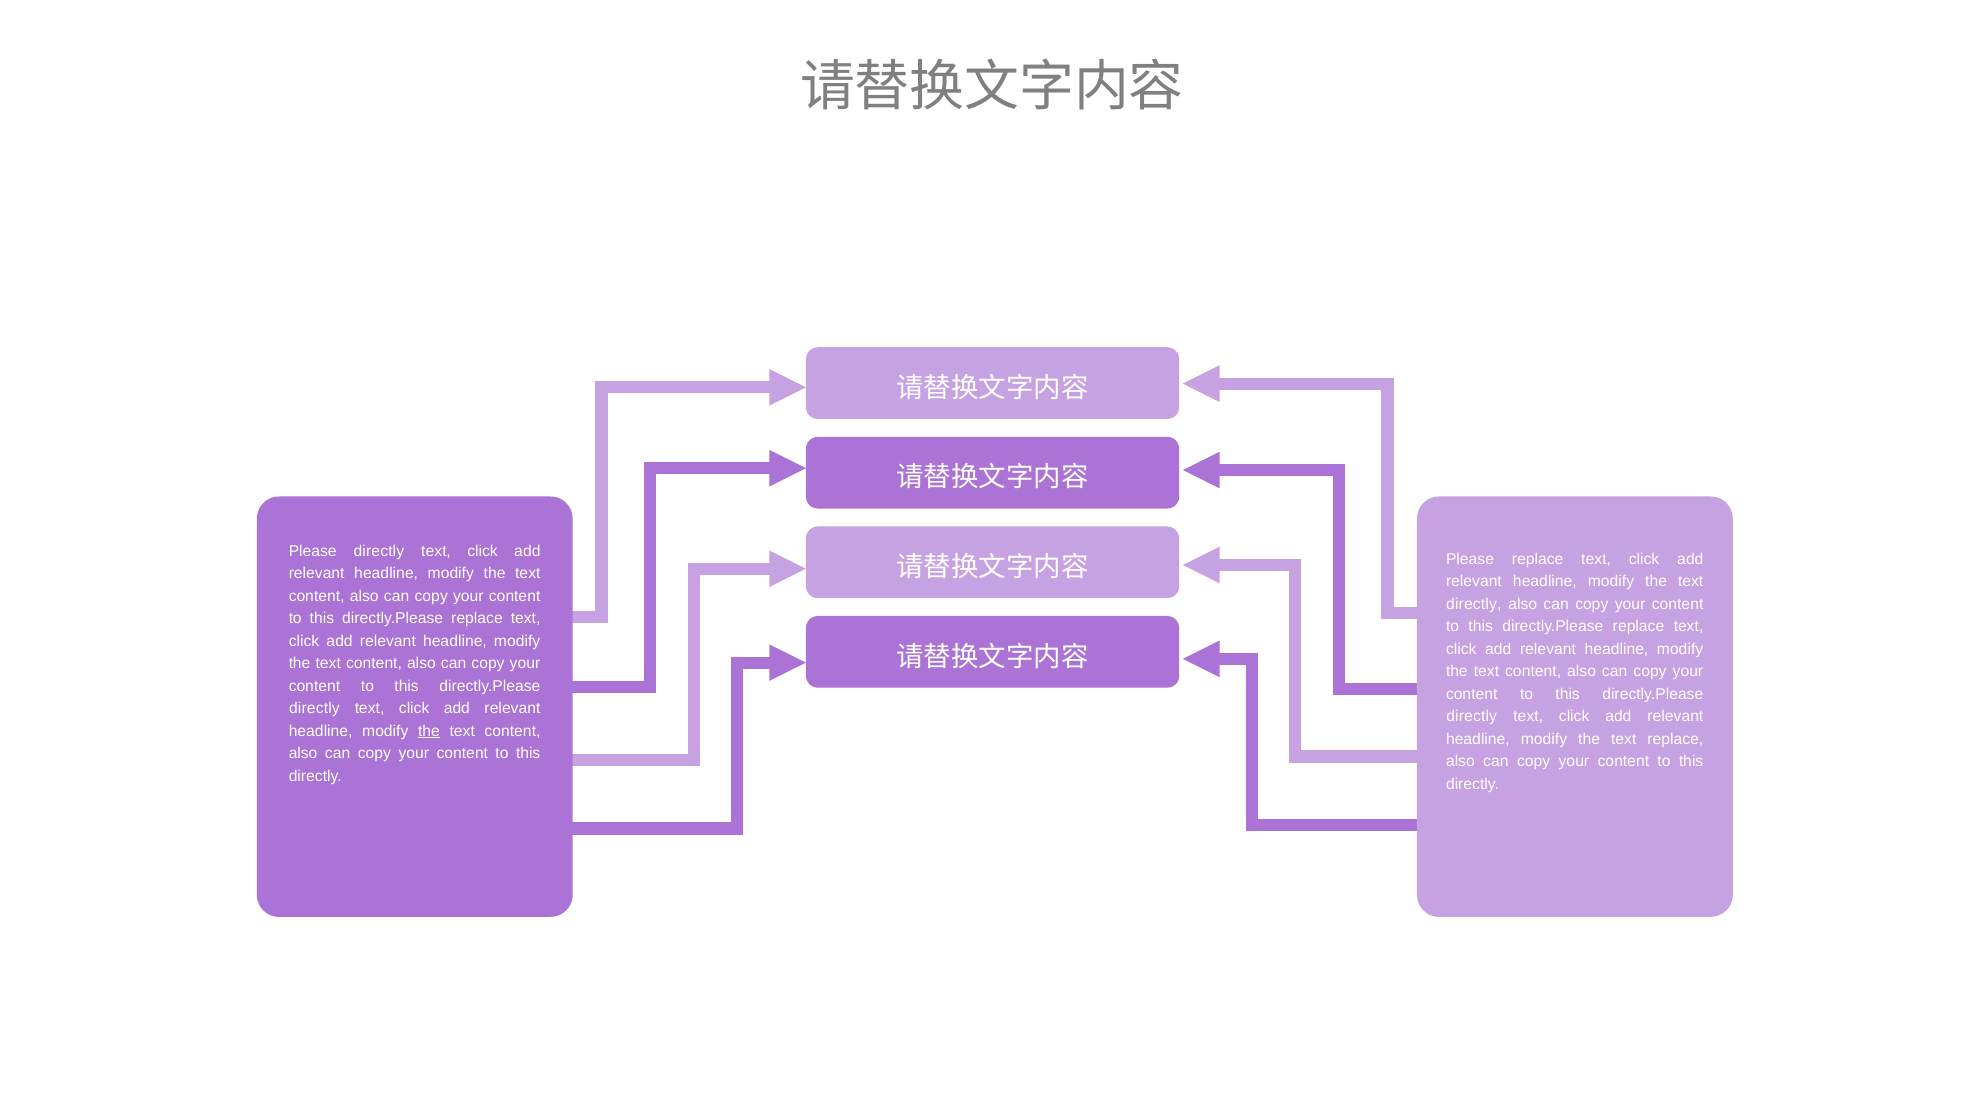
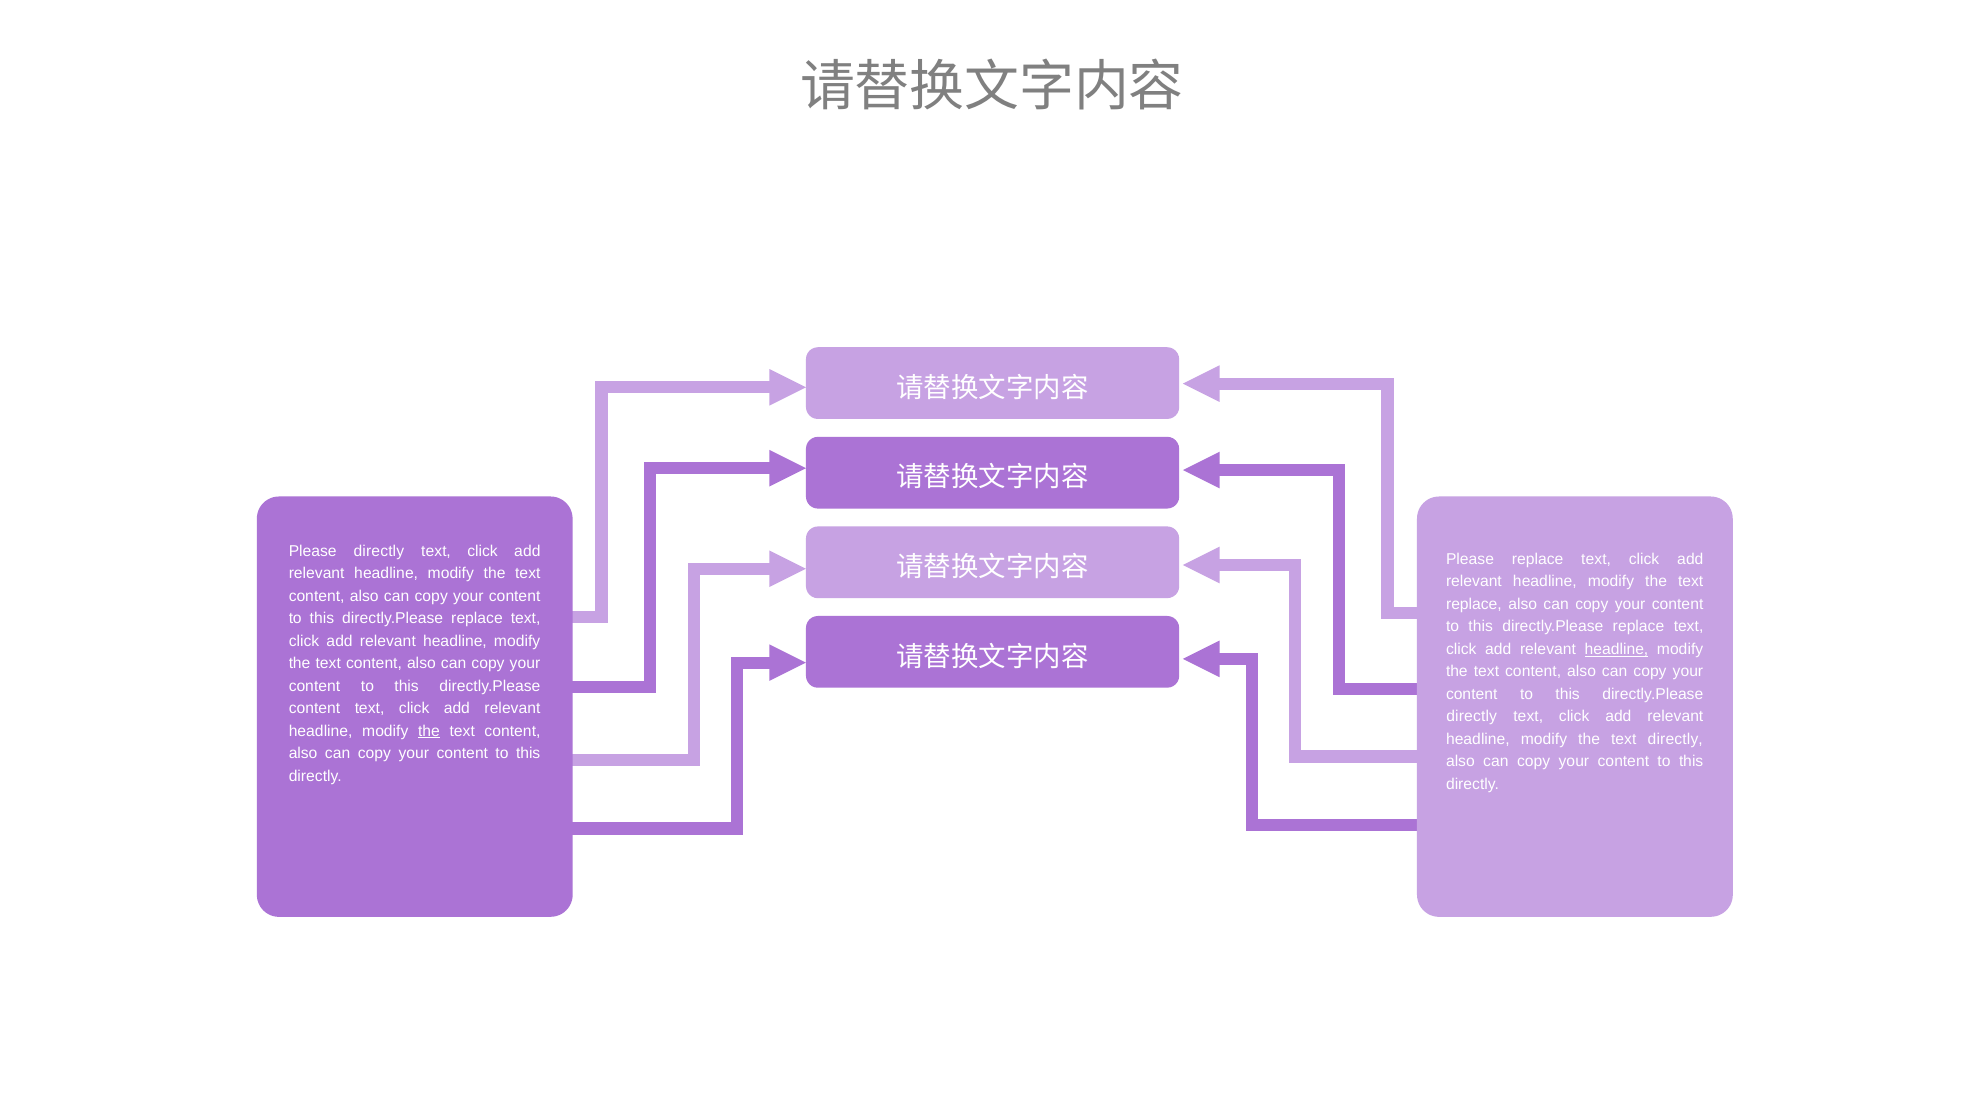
directly at (1474, 604): directly -> replace
headline at (1616, 649) underline: none -> present
directly at (314, 708): directly -> content
text replace: replace -> directly
